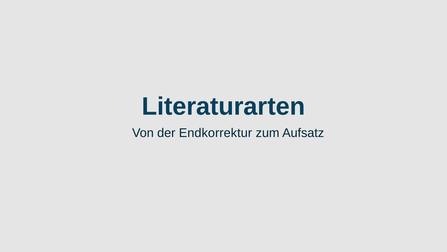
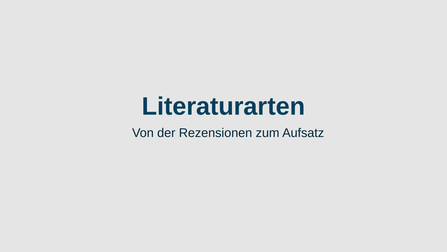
Endkorrektur: Endkorrektur -> Rezensionen
